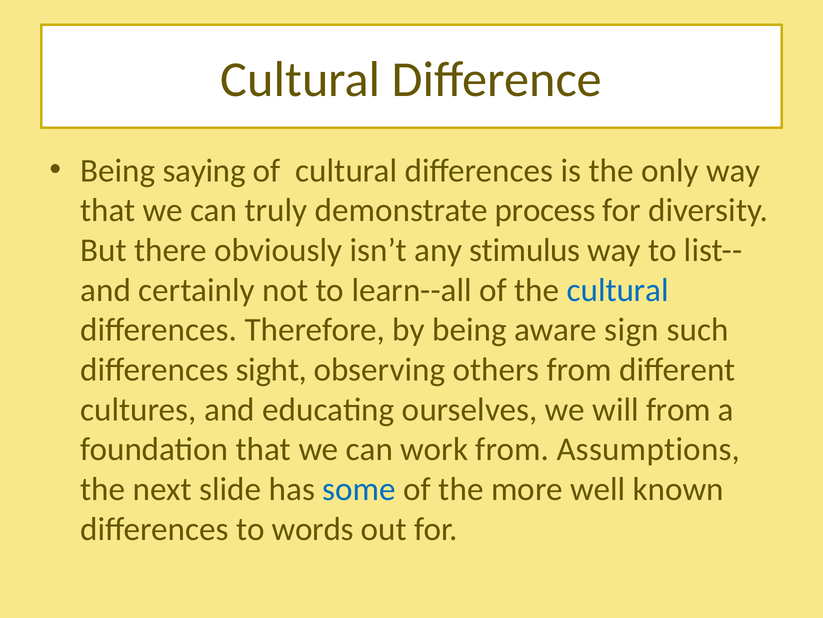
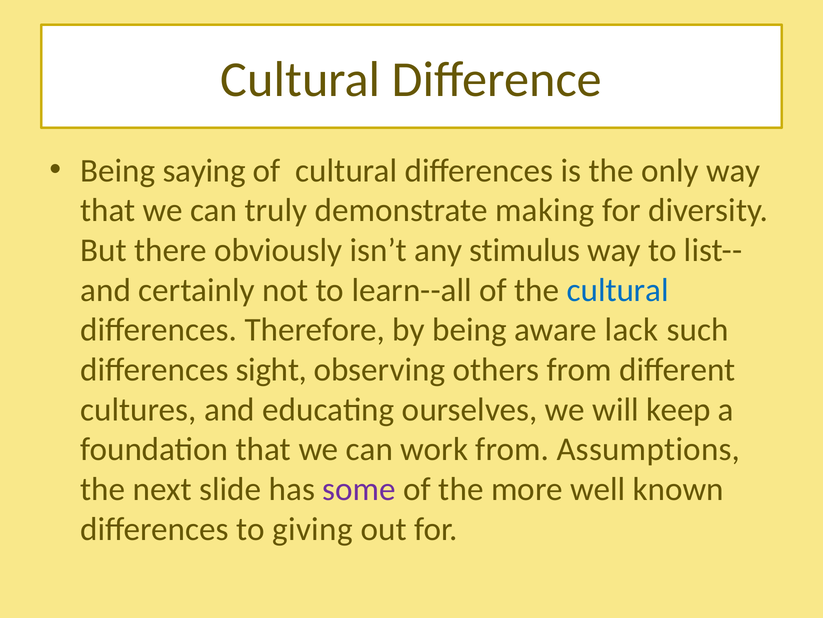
process: process -> making
sign: sign -> lack
will from: from -> keep
some colour: blue -> purple
words: words -> giving
